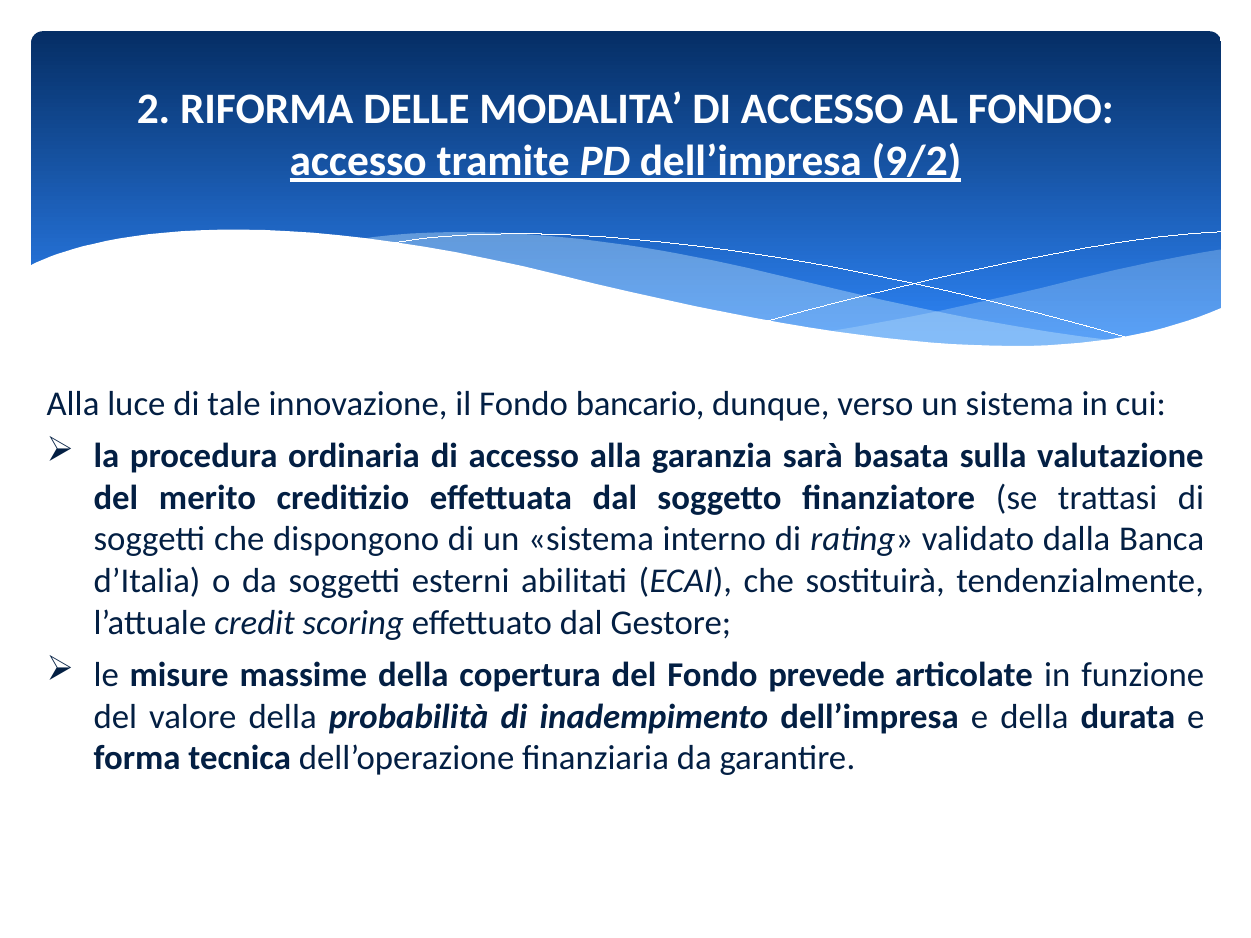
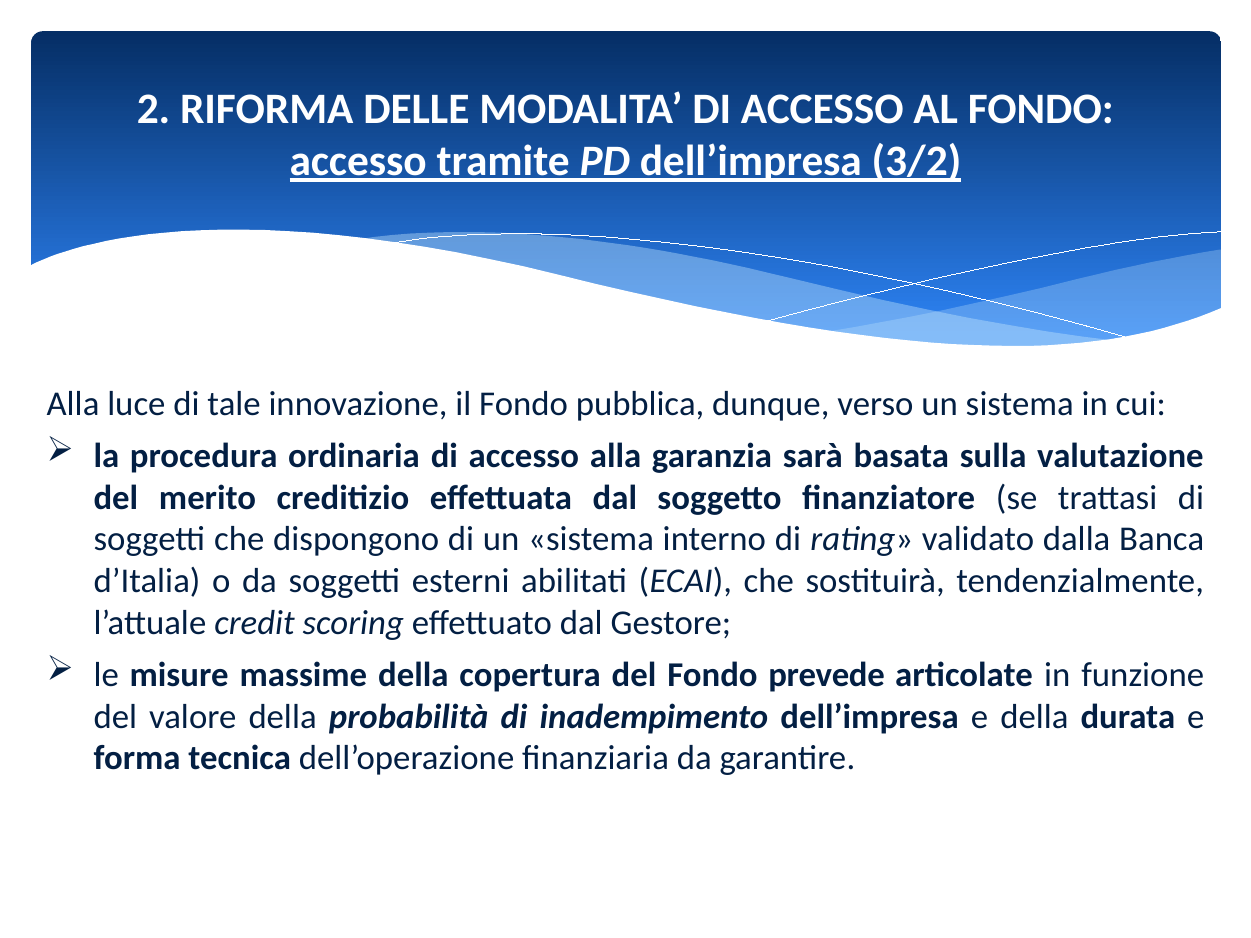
9/2: 9/2 -> 3/2
bancario: bancario -> pubblica
